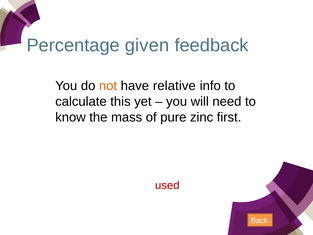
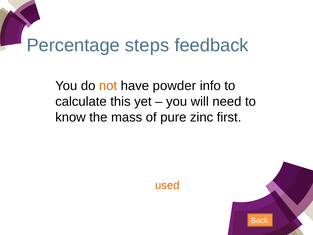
given: given -> steps
have relative: relative -> powder
used colour: red -> orange
